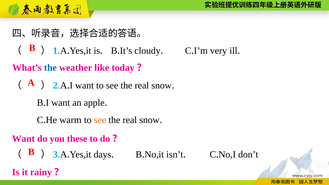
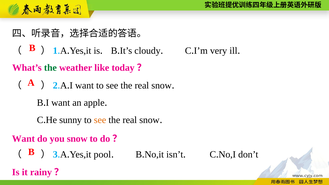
the at (50, 68) colour: blue -> green
warm: warm -> sunny
you these: these -> snow
days: days -> pool
